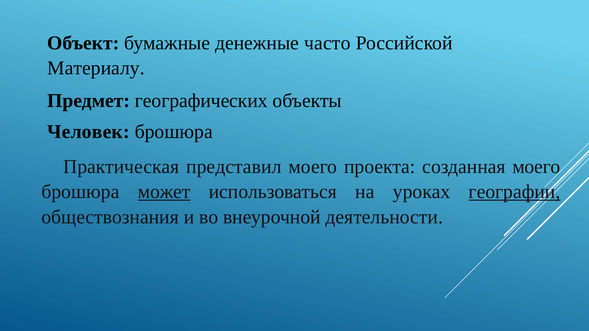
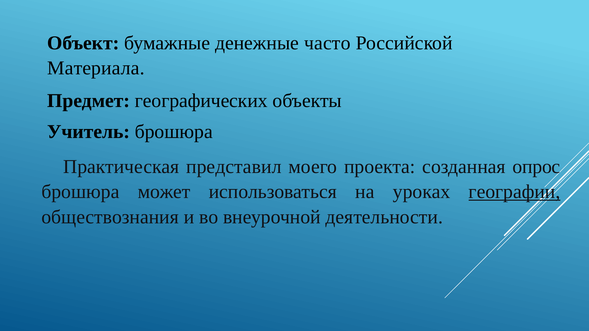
Материалу: Материалу -> Материала
Человек: Человек -> Учитель
созданная моего: моего -> опрос
может underline: present -> none
